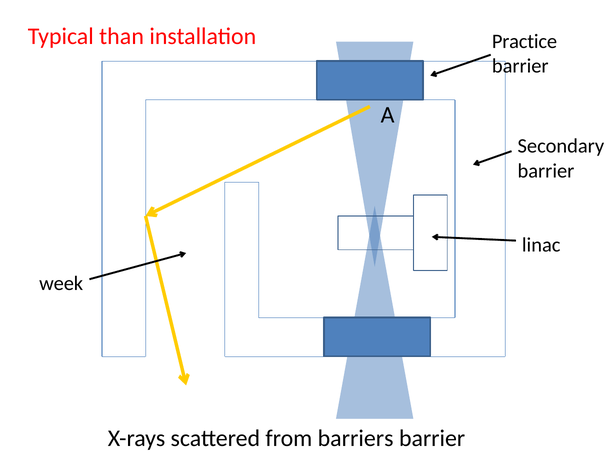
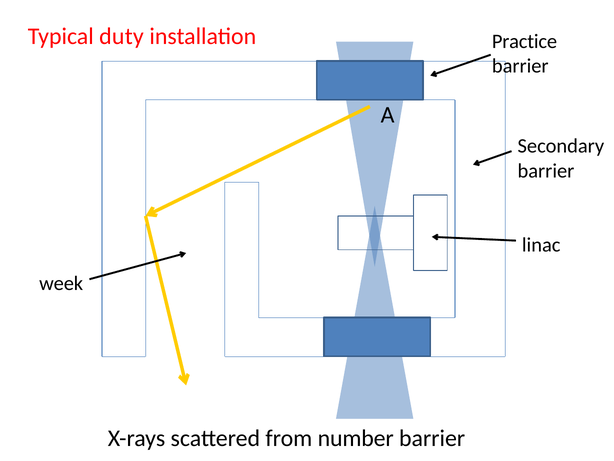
than: than -> duty
barriers: barriers -> number
